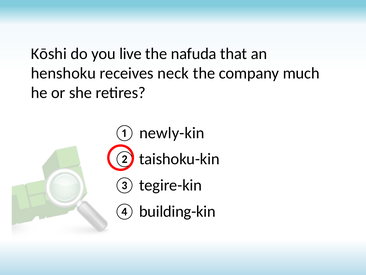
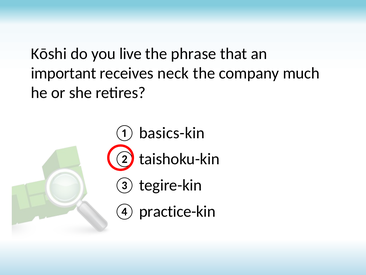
nafuda: nafuda -> phrase
henshoku: henshoku -> important
newly-kin: newly-kin -> basics-kin
building-kin: building-kin -> practice-kin
